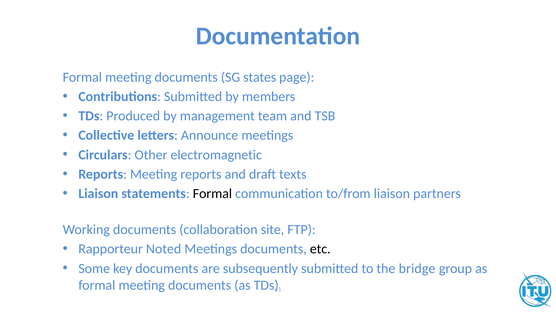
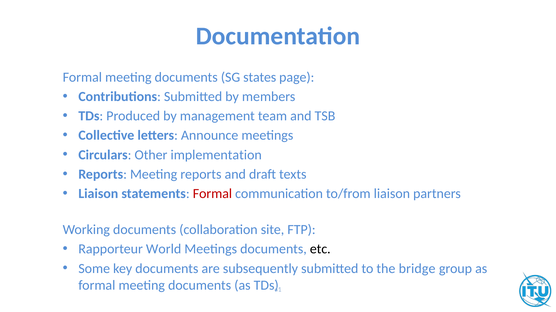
electromagnetic: electromagnetic -> implementation
Formal at (212, 194) colour: black -> red
Noted: Noted -> World
